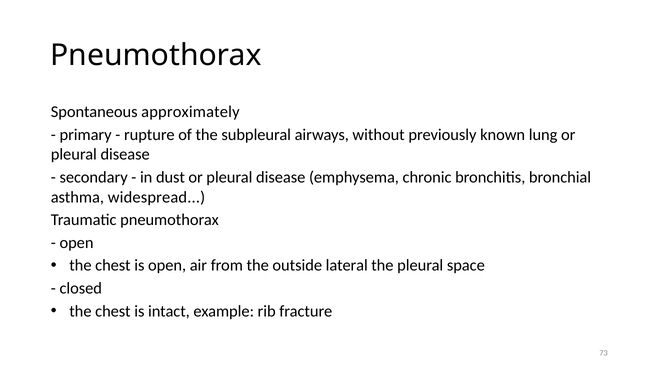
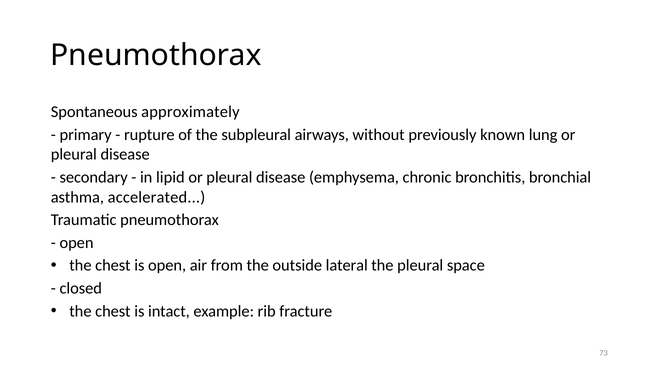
dust: dust -> lipid
widespread: widespread -> accelerated
